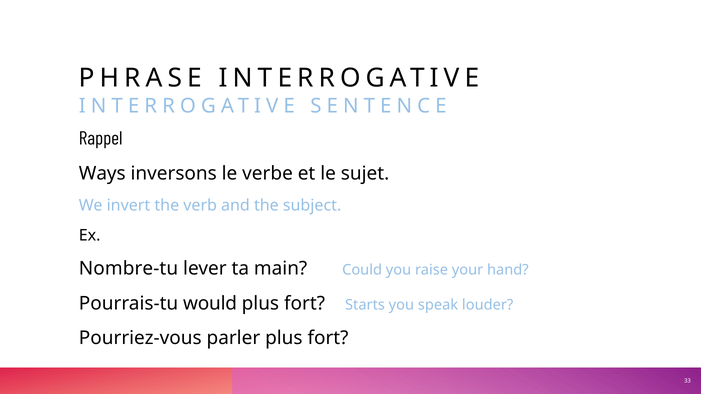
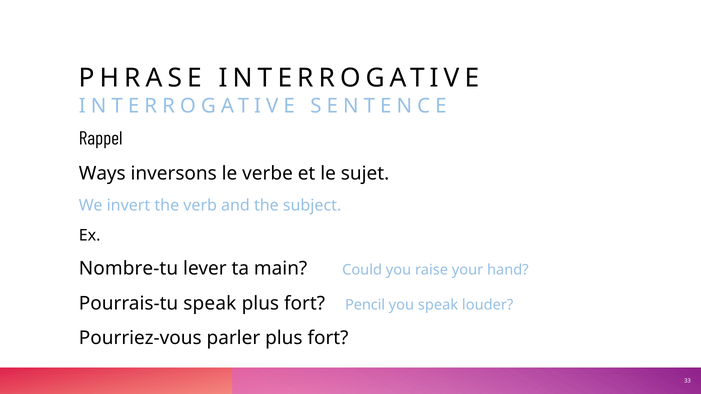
Pourrais-tu would: would -> speak
Starts: Starts -> Pencil
